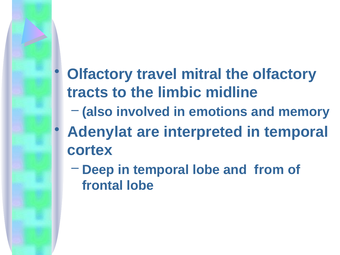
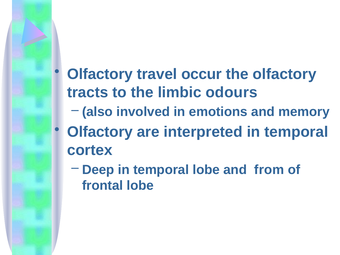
mitral: mitral -> occur
midline: midline -> odours
Adenylat at (100, 132): Adenylat -> Olfactory
